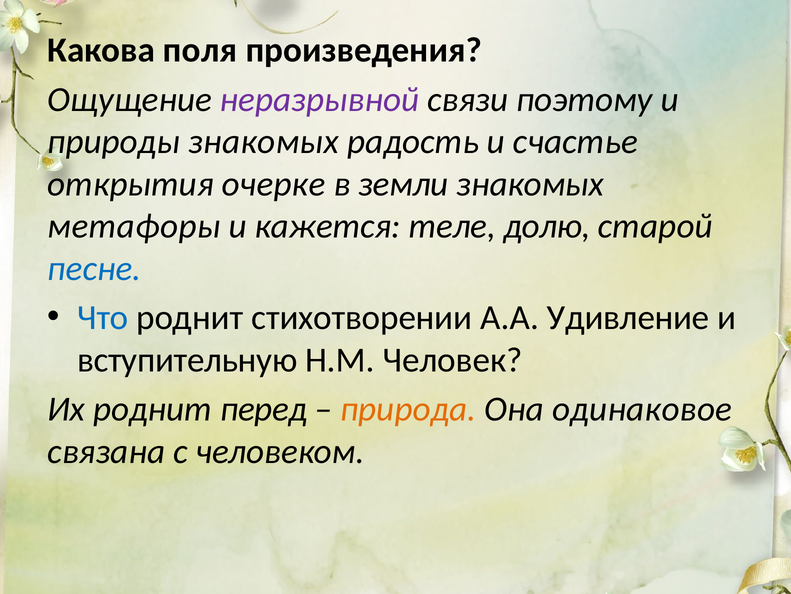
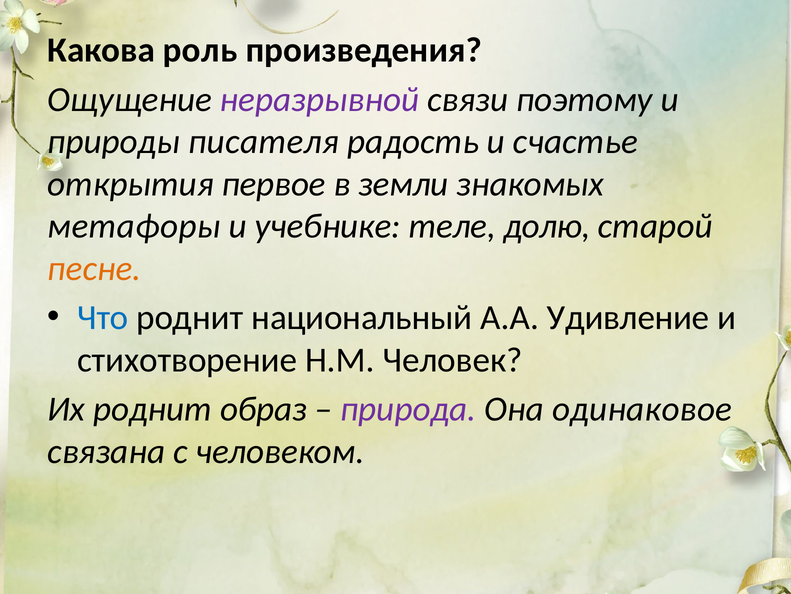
поля: поля -> роль
природы знакомых: знакомых -> писателя
очерке: очерке -> первое
кажется: кажется -> учебнике
песне colour: blue -> orange
стихотворении: стихотворении -> национальный
вступительную: вступительную -> стихотворение
перед: перед -> образ
природа colour: orange -> purple
